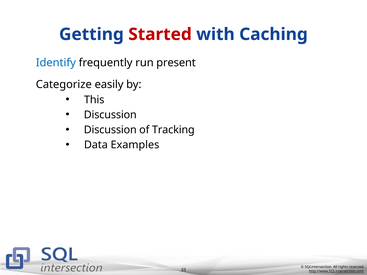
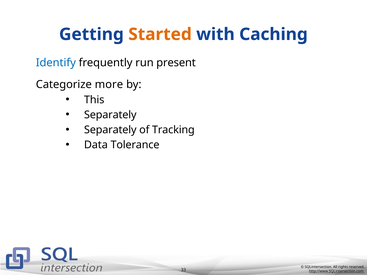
Started colour: red -> orange
easily: easily -> more
Discussion at (110, 115): Discussion -> Separately
Discussion at (110, 130): Discussion -> Separately
Examples: Examples -> Tolerance
